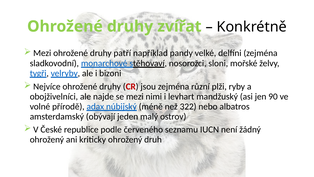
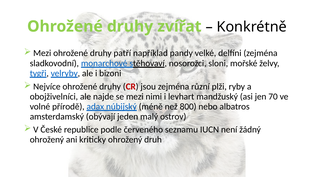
90: 90 -> 70
322: 322 -> 800
